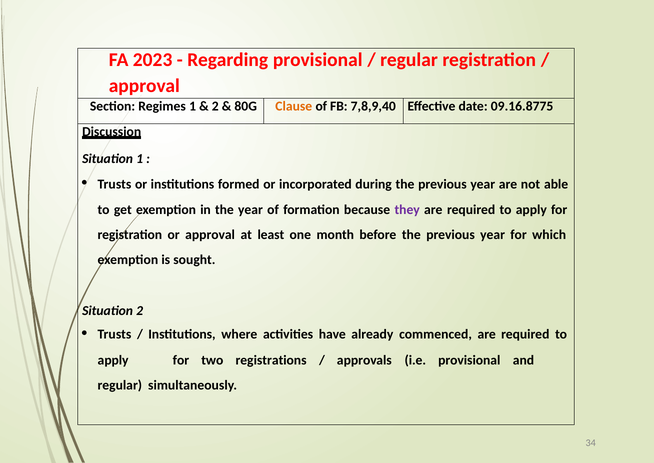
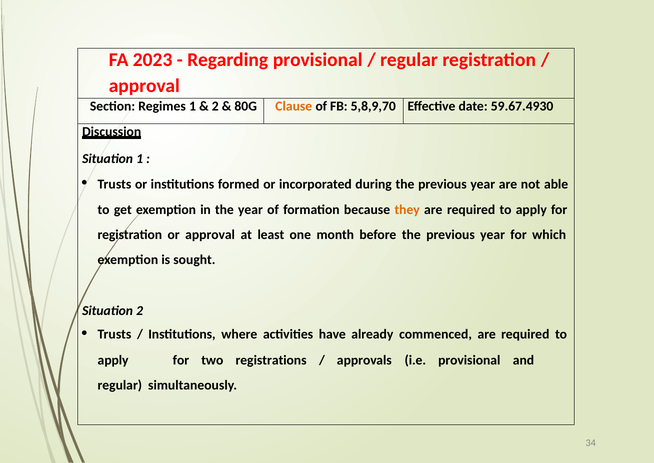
7,8,9,40: 7,8,9,40 -> 5,8,9,70
09.16.8775: 09.16.8775 -> 59.67.4930
they colour: purple -> orange
